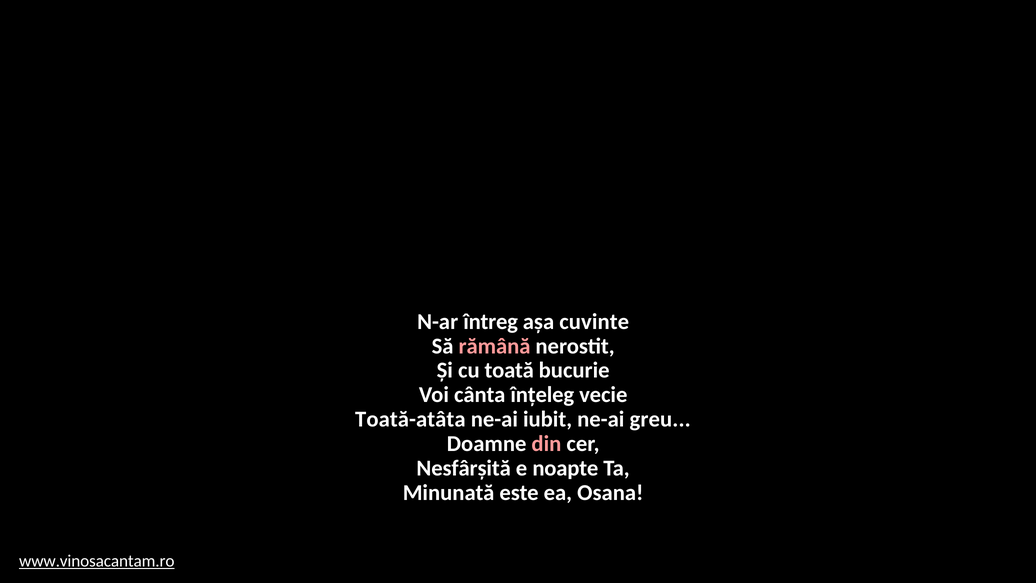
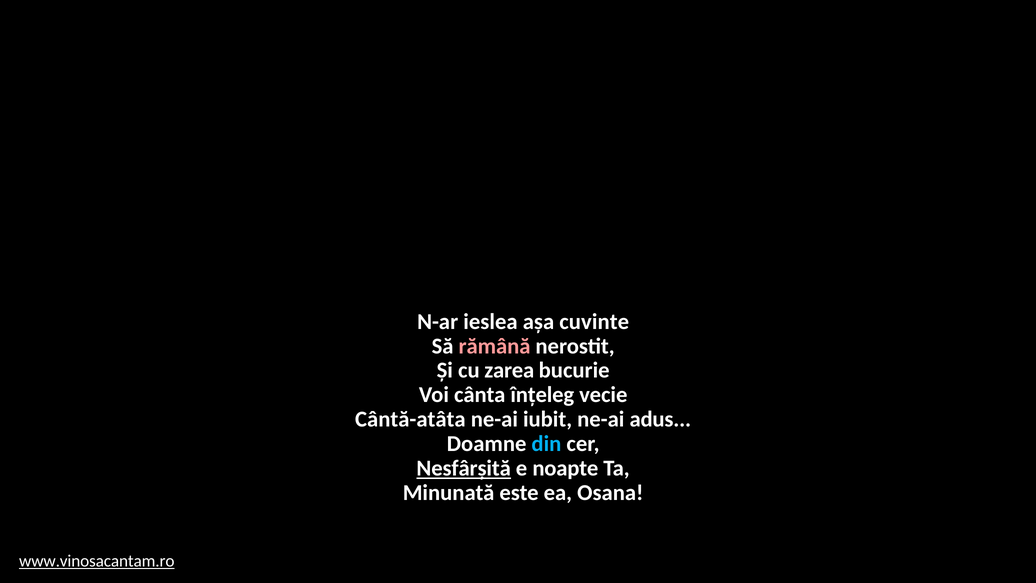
întreg: întreg -> ieslea
toată: toată -> zarea
Toată-atâta: Toată-atâta -> Cântă-atâta
greu: greu -> adus
din colour: pink -> light blue
Nesfârșită underline: none -> present
